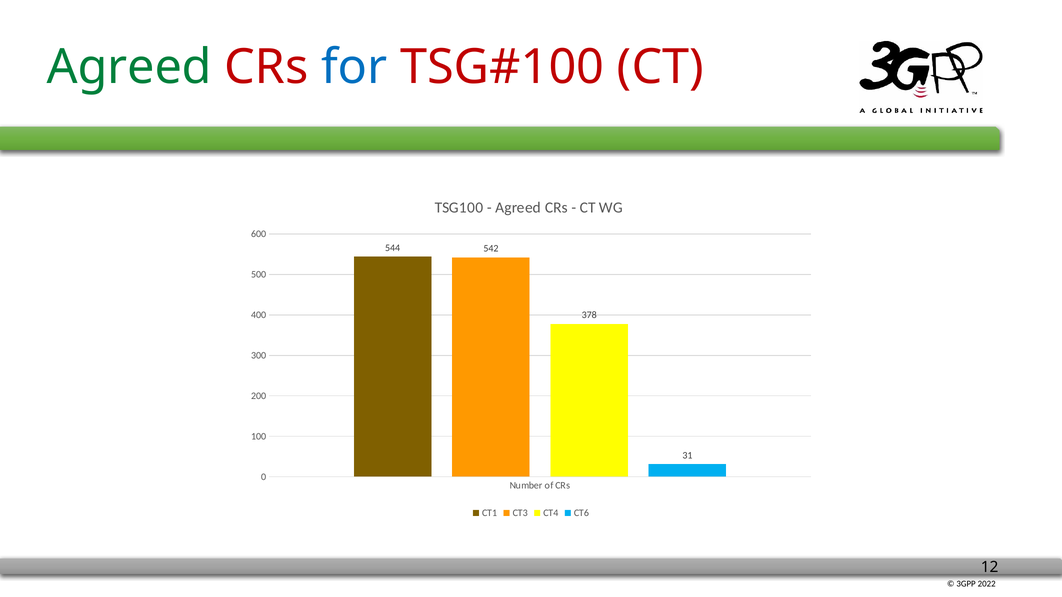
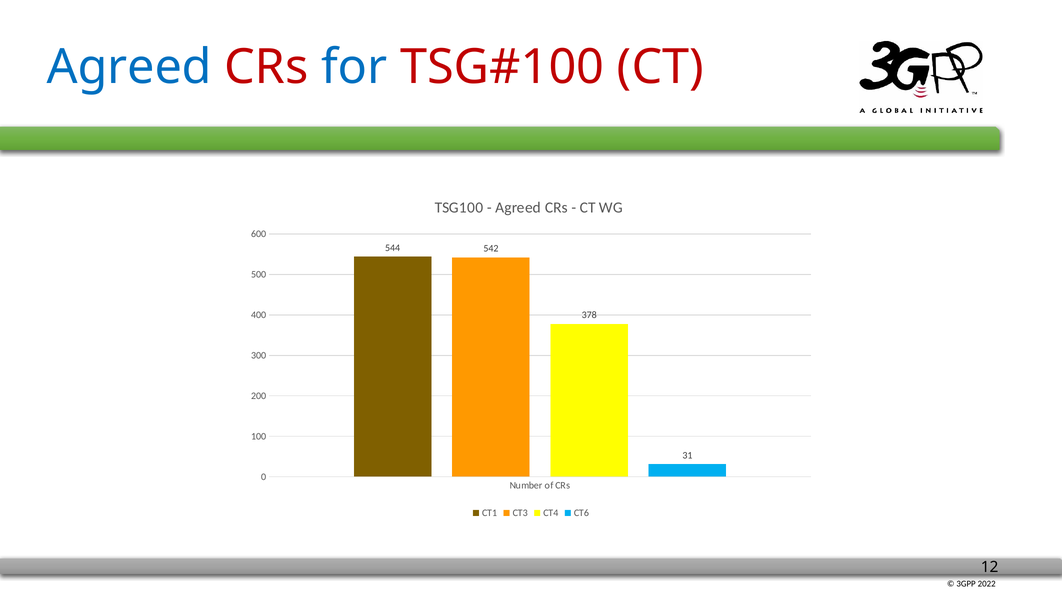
Agreed at (129, 67) colour: green -> blue
